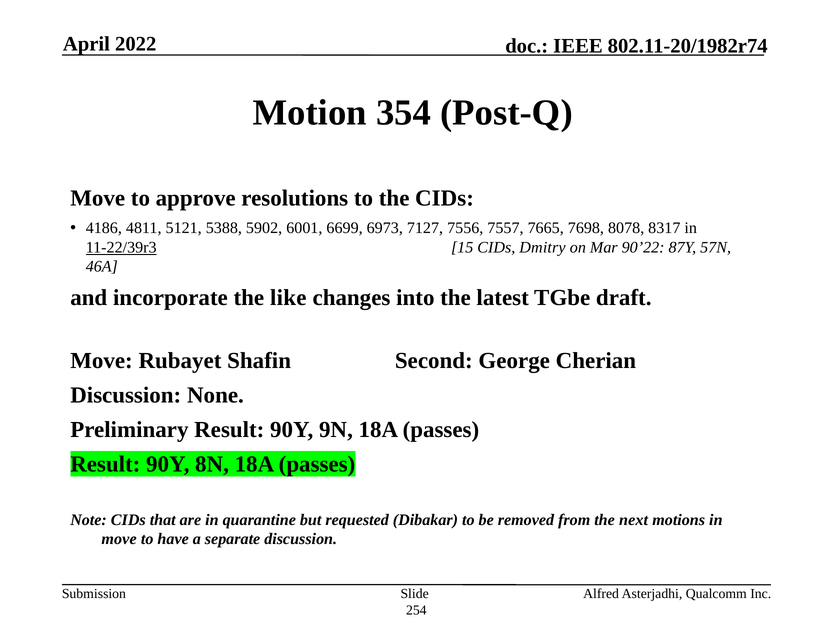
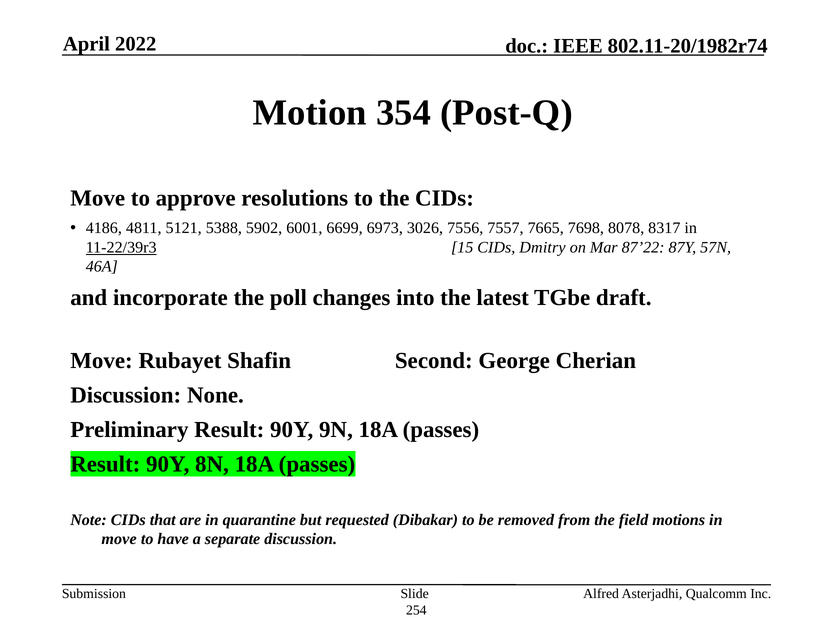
7127: 7127 -> 3026
90’22: 90’22 -> 87’22
like: like -> poll
next: next -> field
